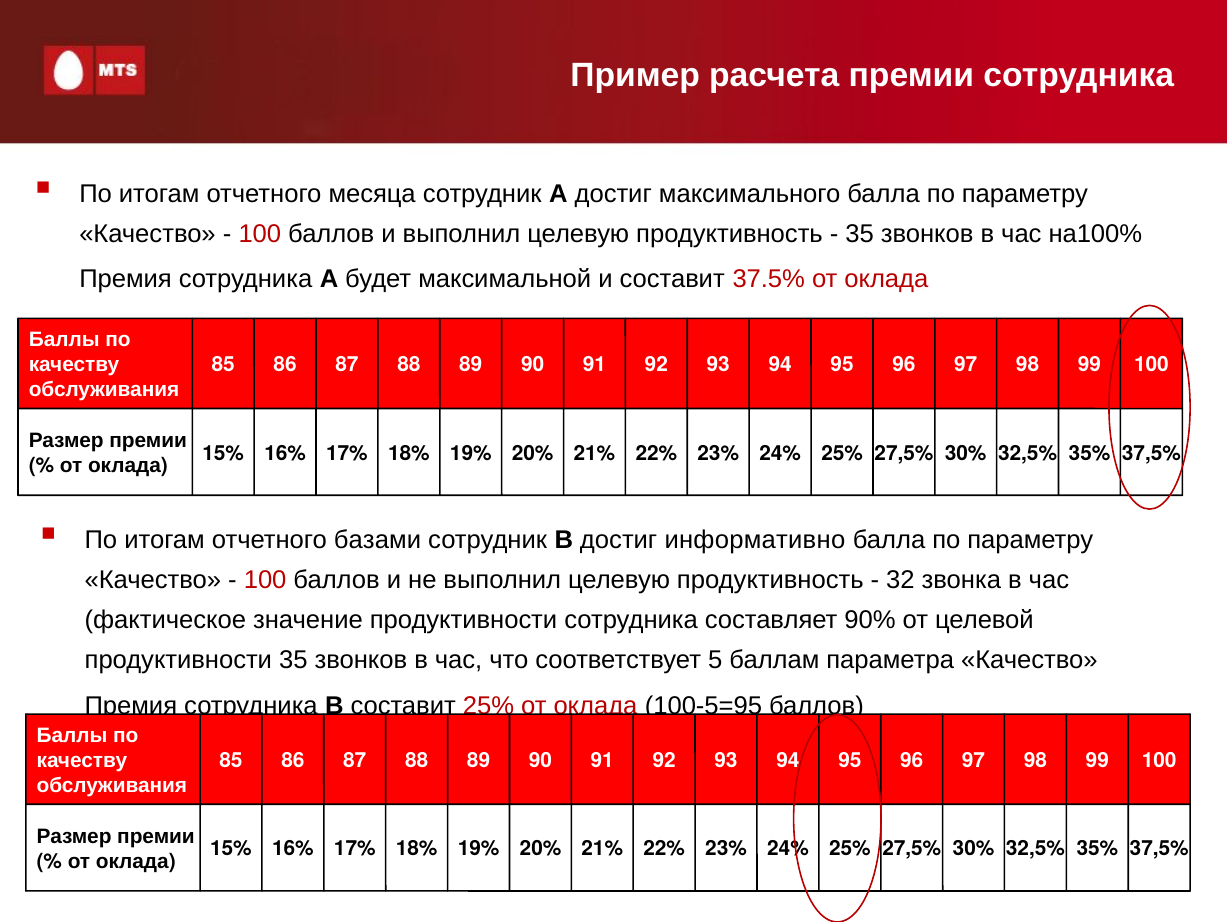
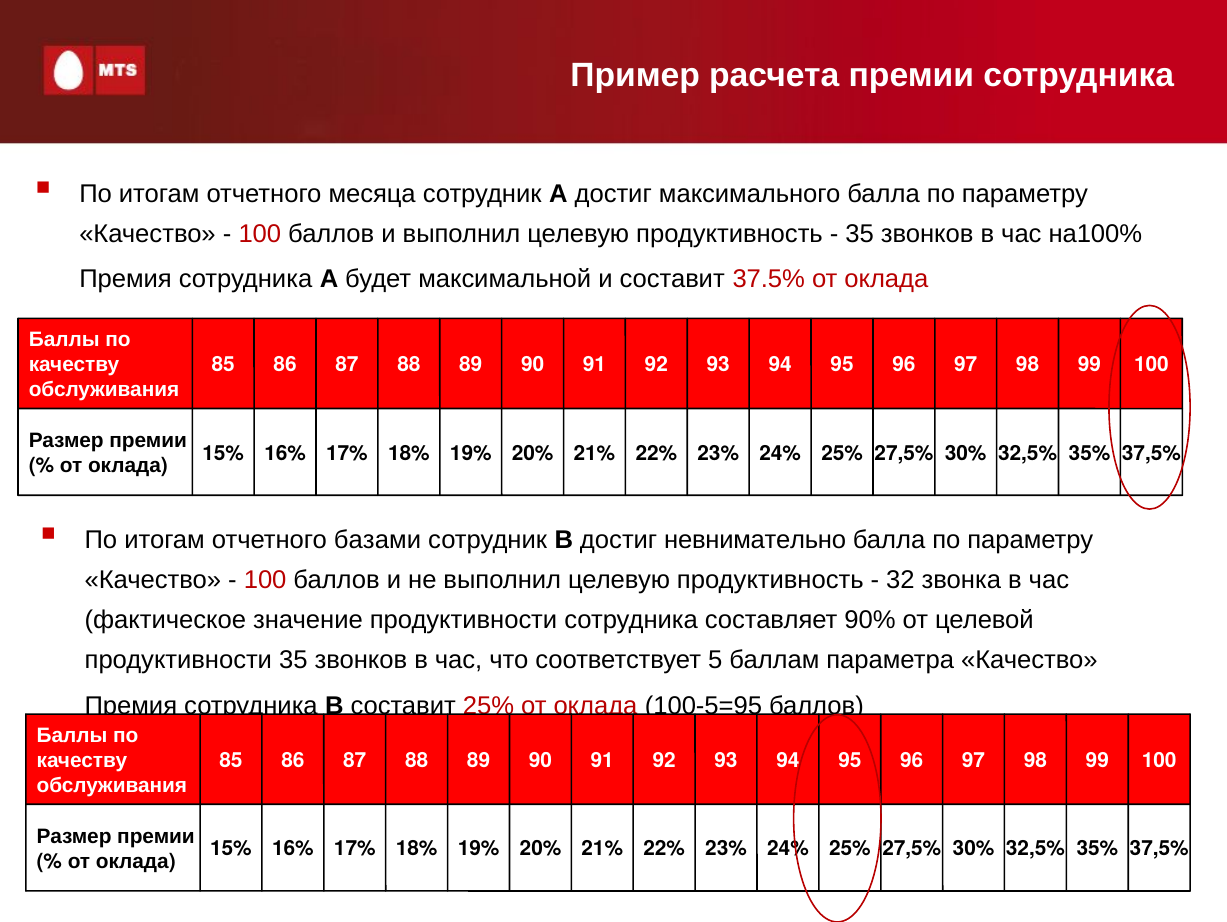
информативно: информативно -> невнимательно
